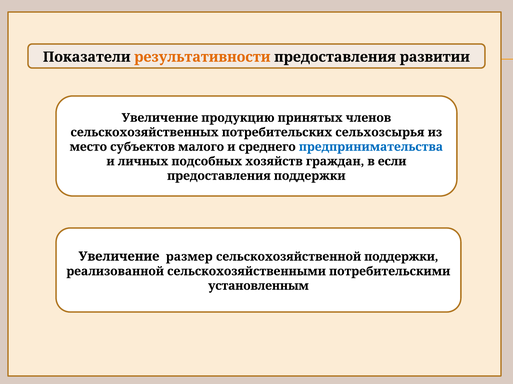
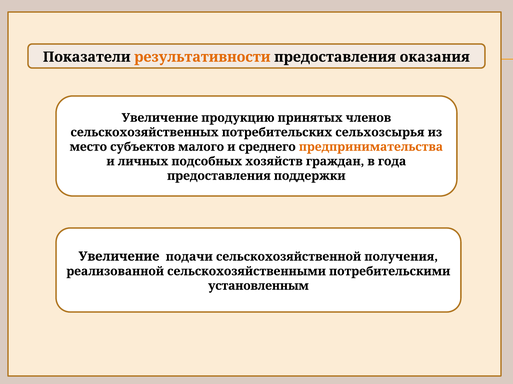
развитии: развитии -> оказания
предпринимательства colour: blue -> orange
если: если -> года
размер: размер -> подачи
сельскохозяйственной поддержки: поддержки -> получения
